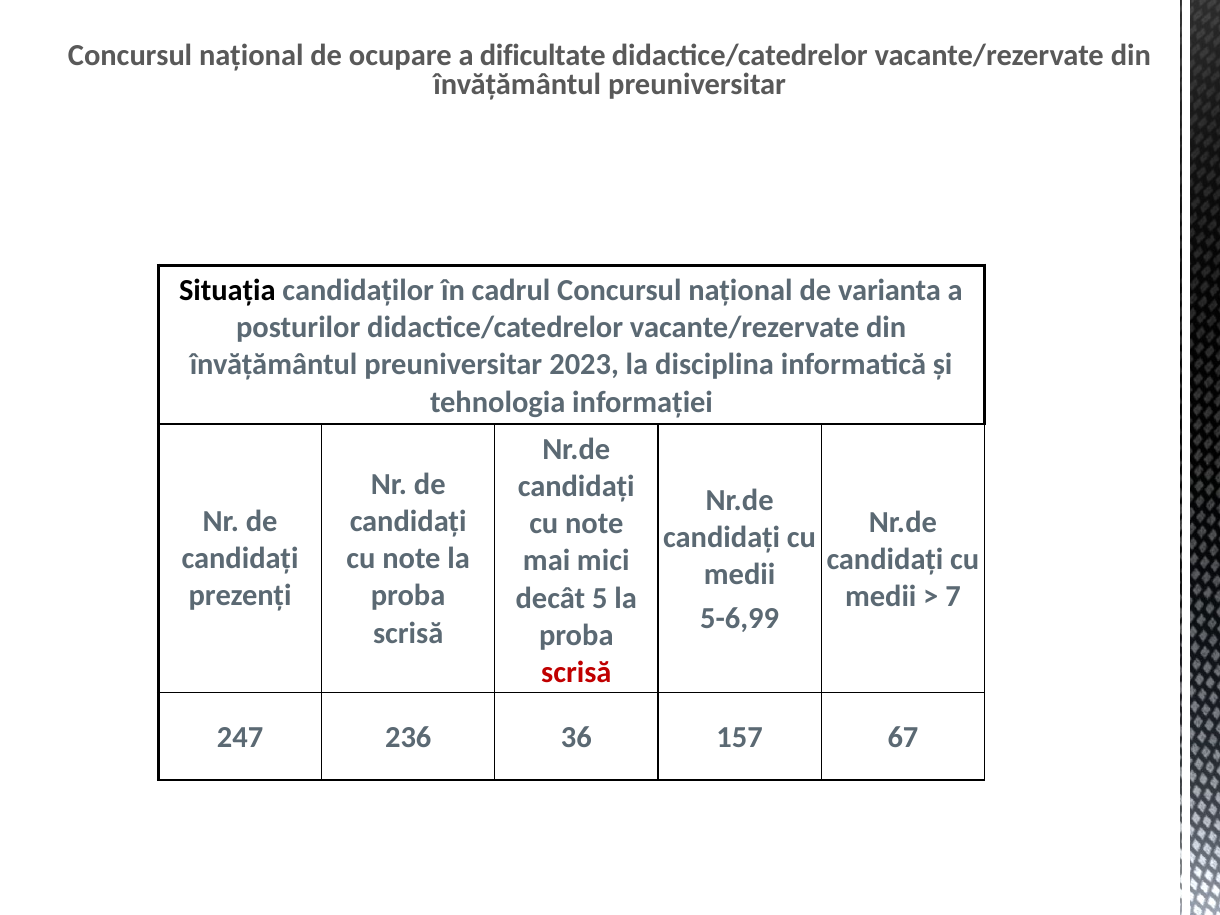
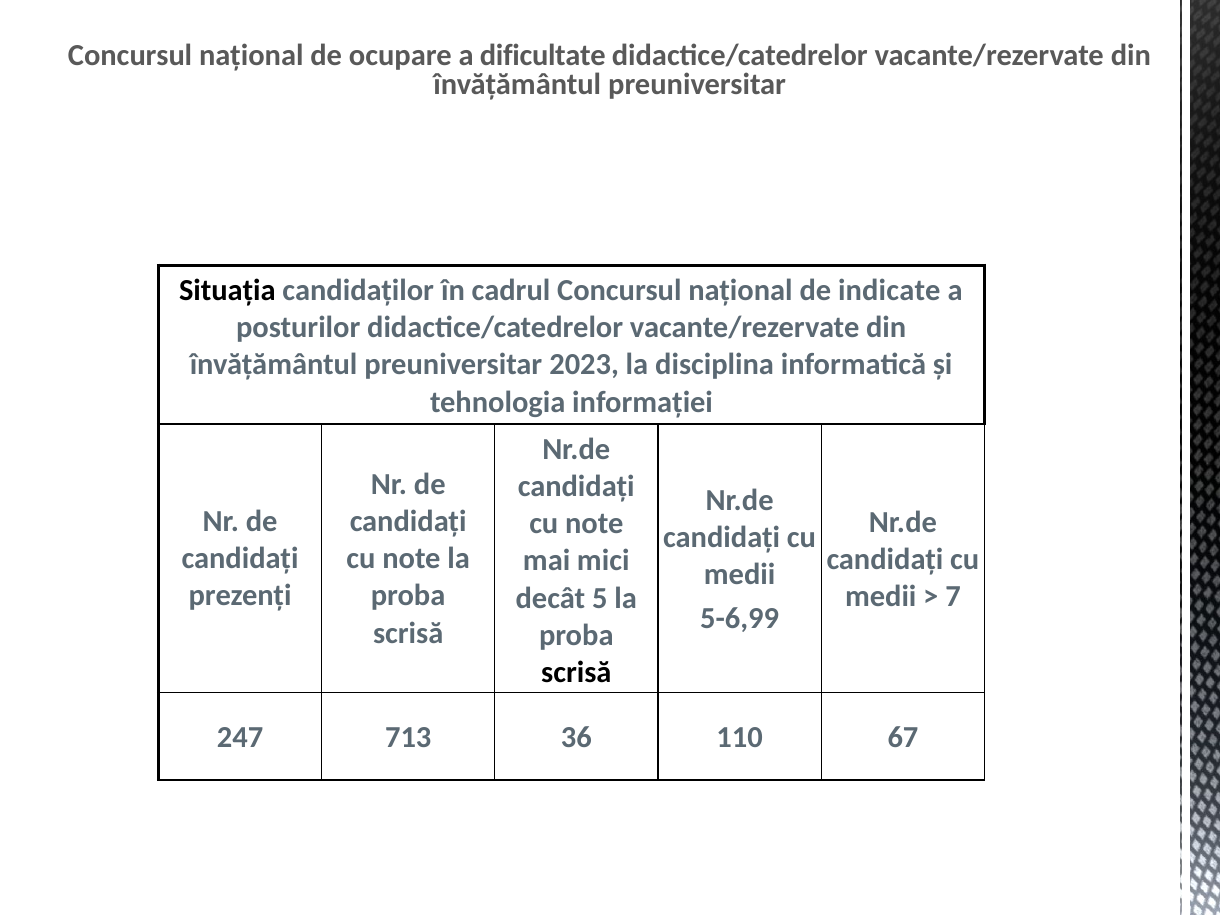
varianta: varianta -> indicate
scrisă at (576, 672) colour: red -> black
236: 236 -> 713
157: 157 -> 110
